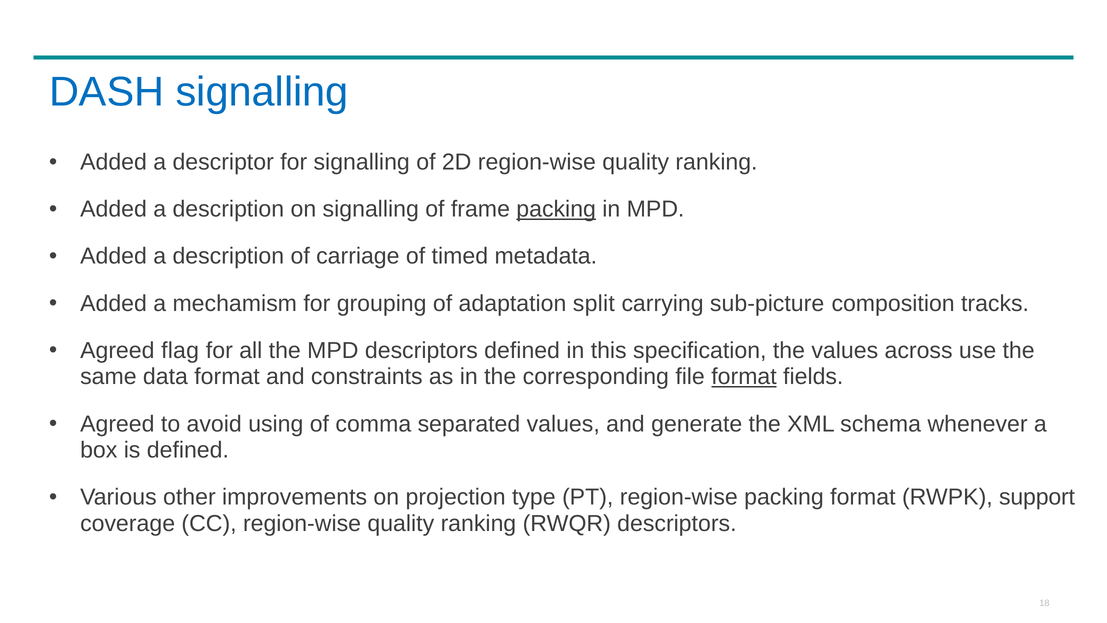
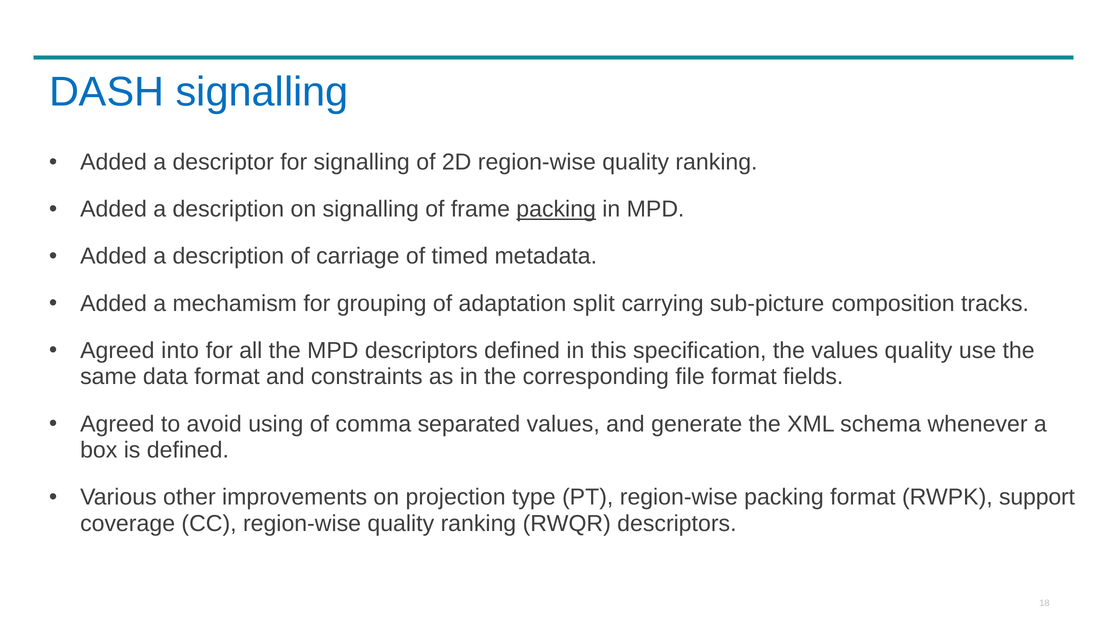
flag: flag -> into
values across: across -> quality
format at (744, 377) underline: present -> none
